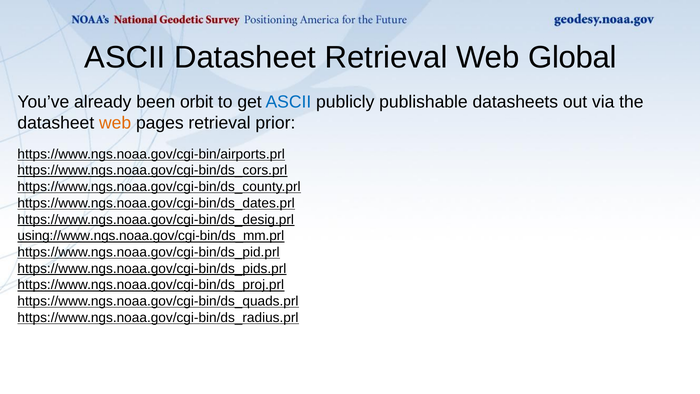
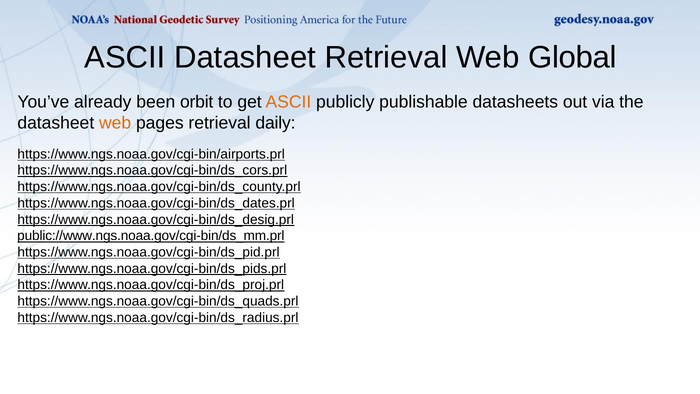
ASCII at (288, 102) colour: blue -> orange
prior: prior -> daily
using://www.ngs.noaa.gov/cgi-bin/ds_mm.prl: using://www.ngs.noaa.gov/cgi-bin/ds_mm.prl -> public://www.ngs.noaa.gov/cgi-bin/ds_mm.prl
